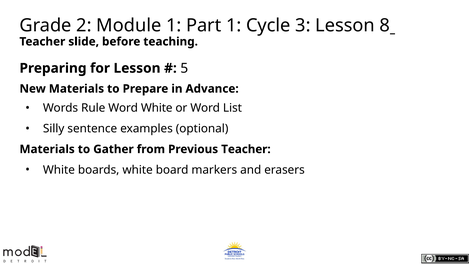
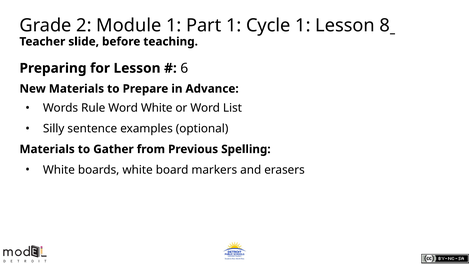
Cycle 3: 3 -> 1
5: 5 -> 6
Previous Teacher: Teacher -> Spelling
